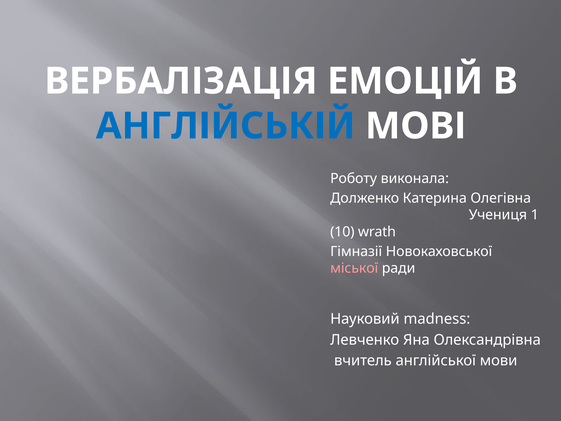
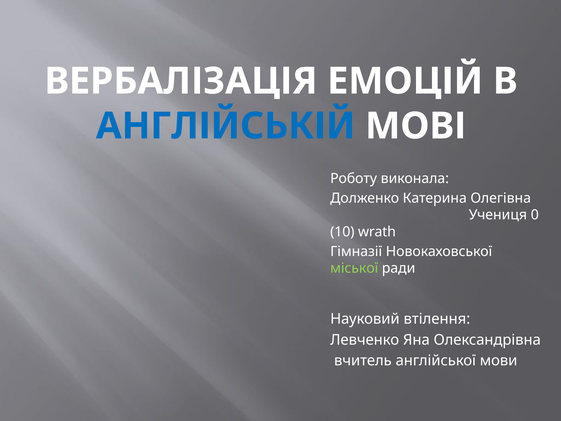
1: 1 -> 0
міської colour: pink -> light green
madness: madness -> втілення
